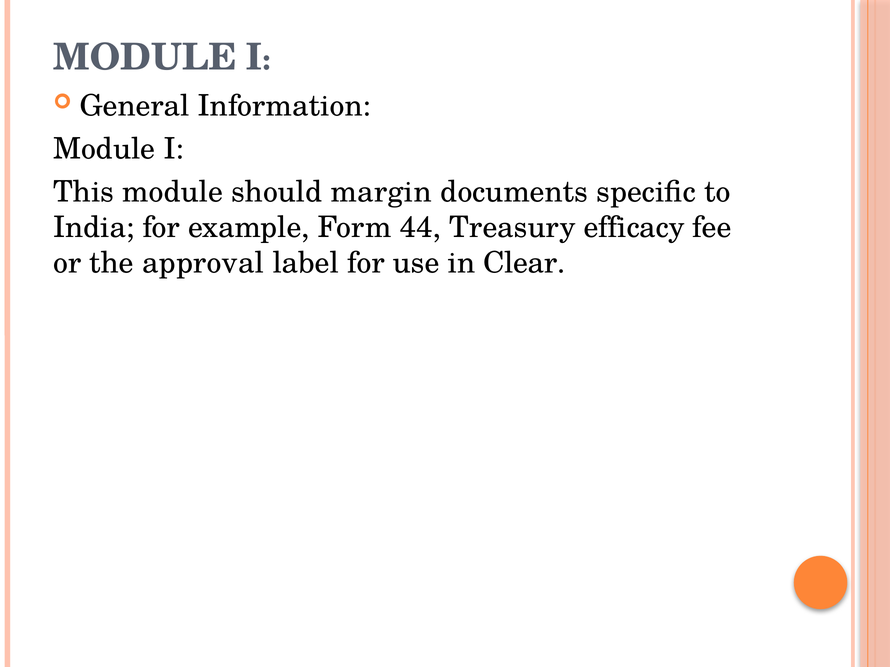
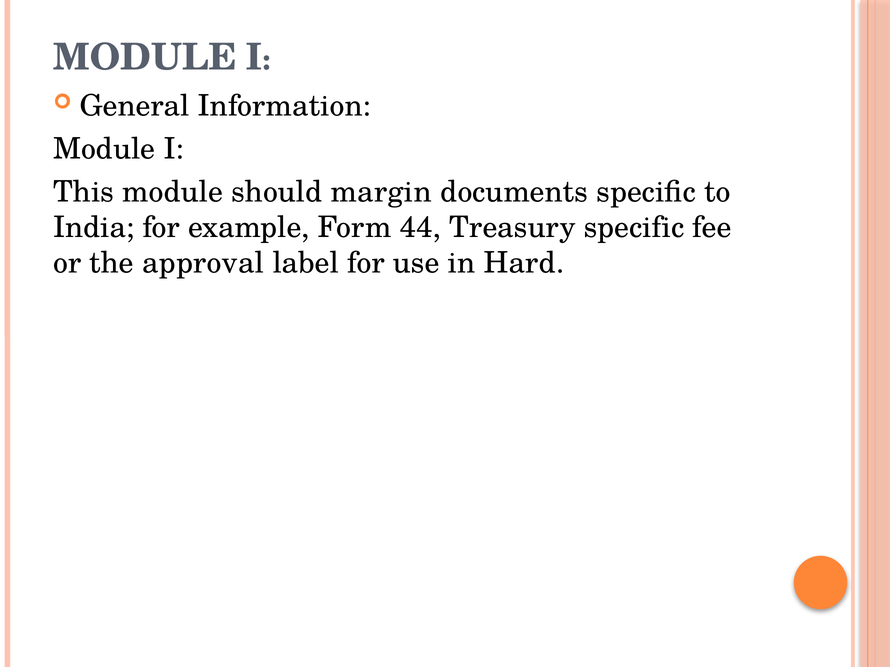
Treasury efficacy: efficacy -> specific
Clear: Clear -> Hard
